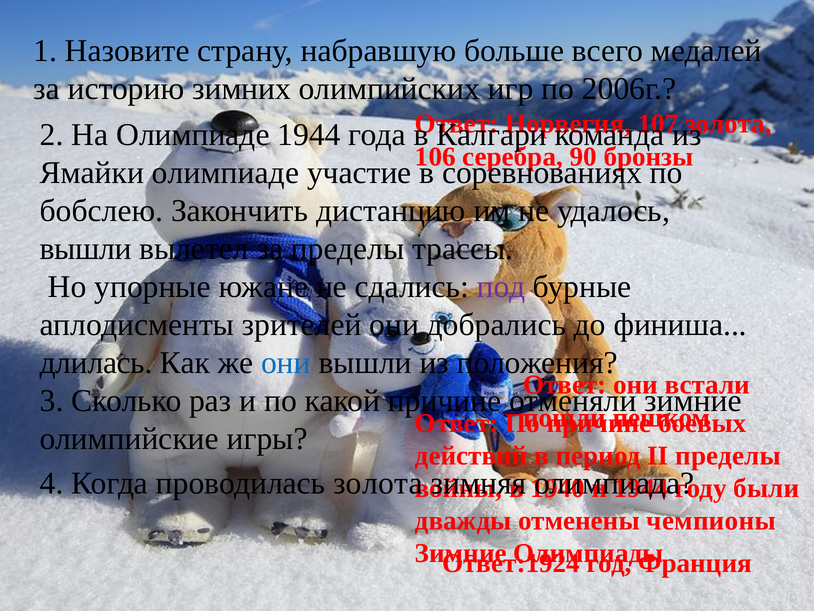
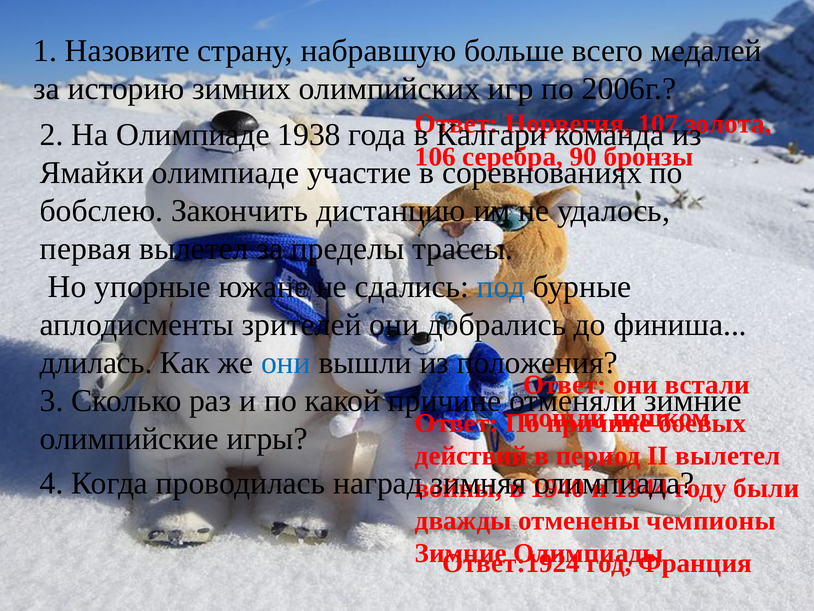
Олимпиаде 1944: 1944 -> 1938
вышли at (86, 249): вышли -> первая
под colour: purple -> blue
II пределы: пределы -> вылетел
проводилась золота: золота -> наград
